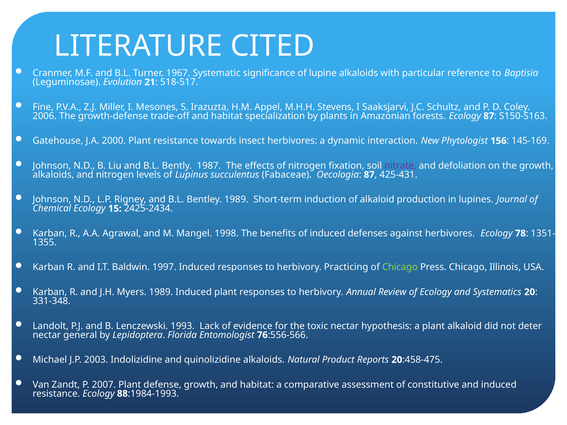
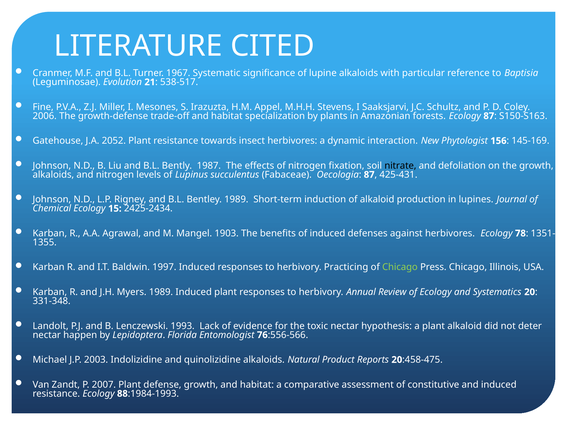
518-517: 518-517 -> 538-517
2000: 2000 -> 2052
nitrate colour: purple -> black
1998: 1998 -> 1903
general: general -> happen
